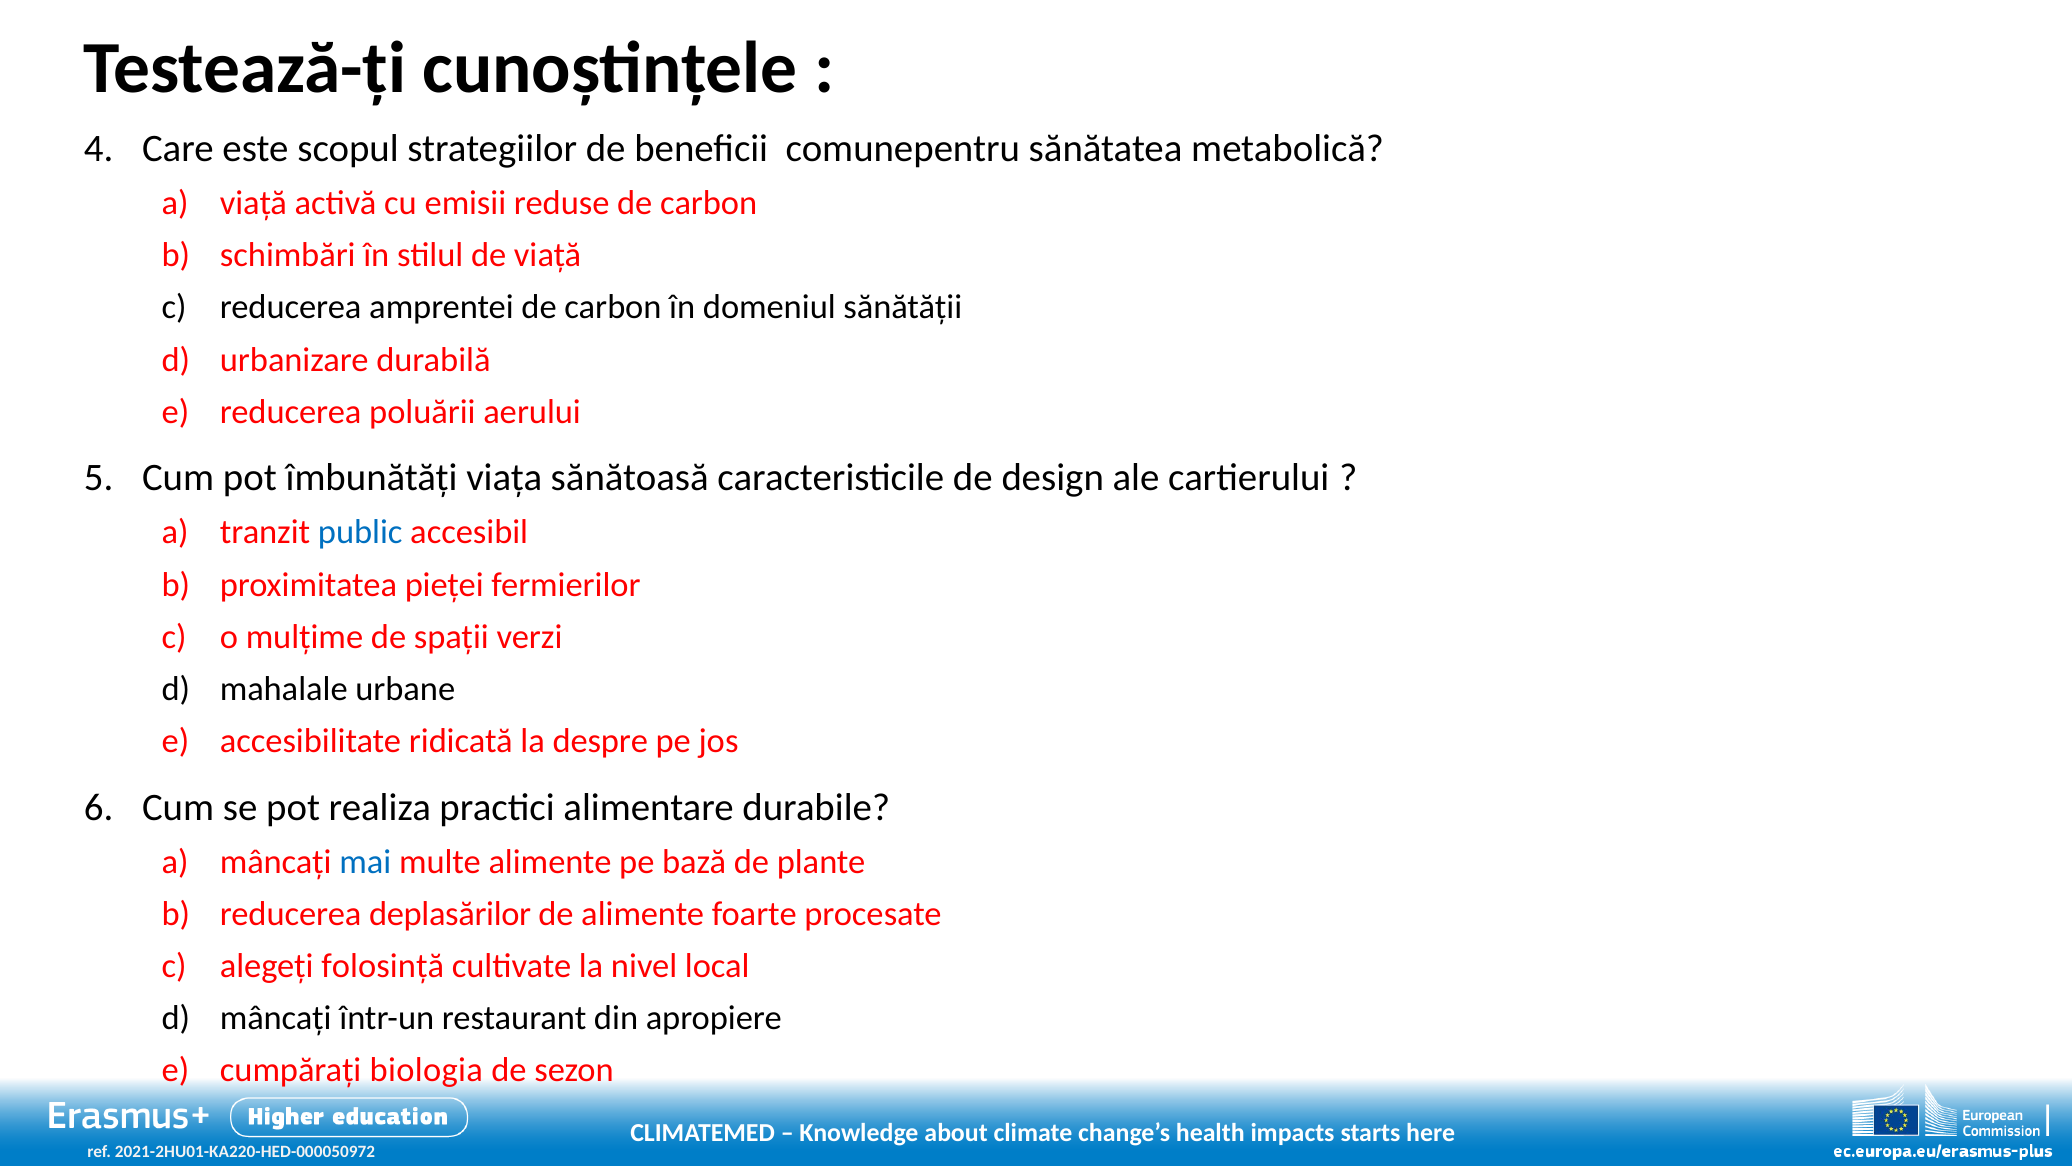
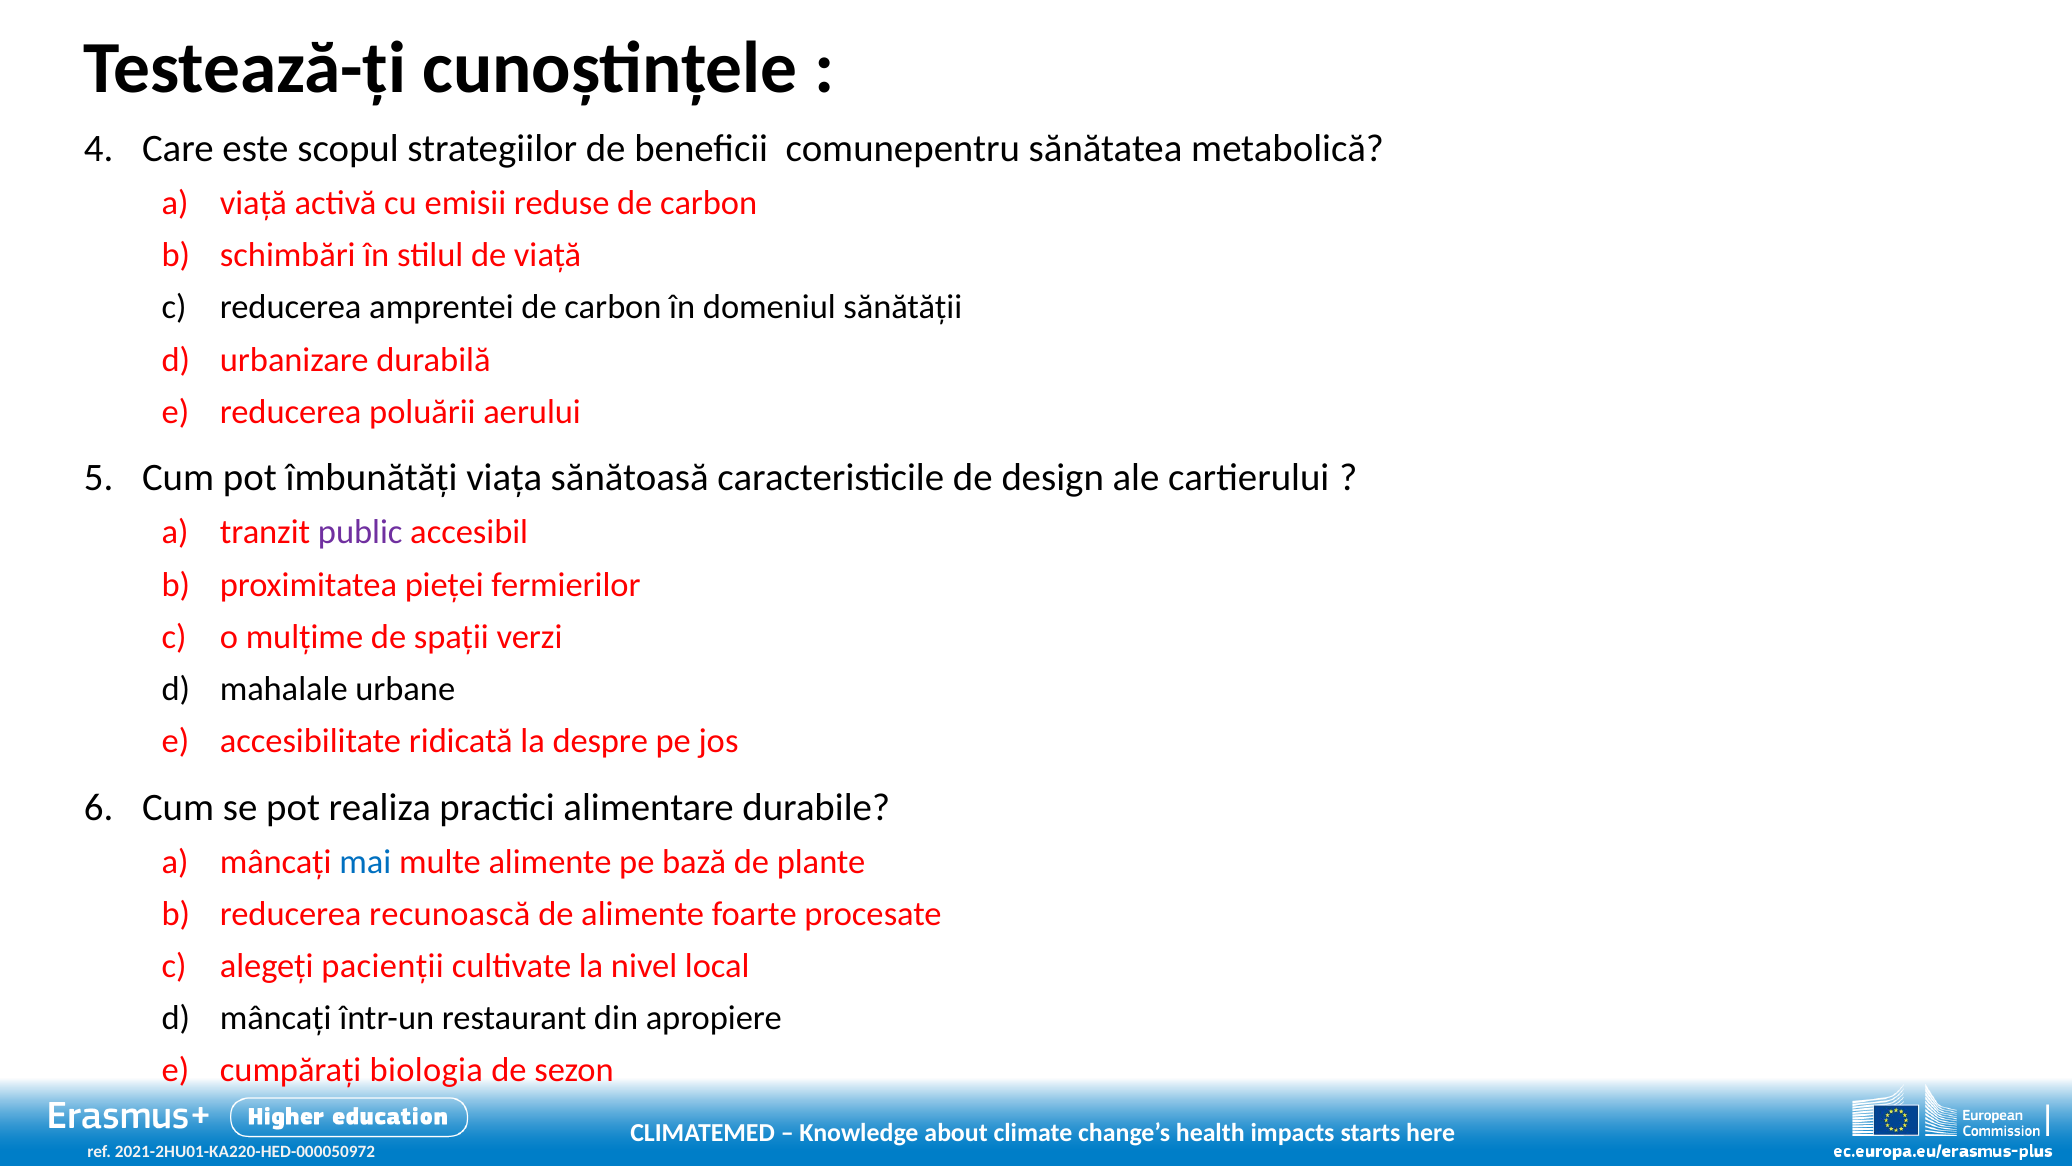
public colour: blue -> purple
deplasărilor: deplasărilor -> recunoască
folosință: folosință -> pacienții
